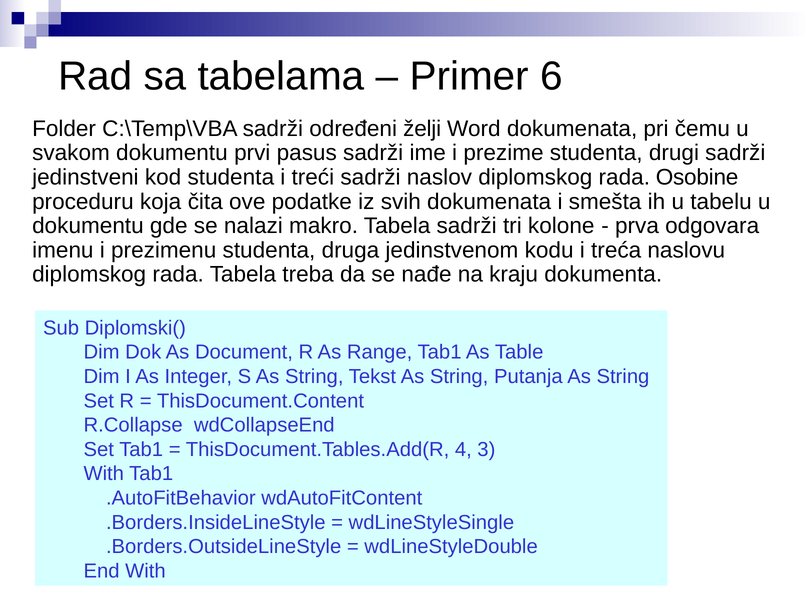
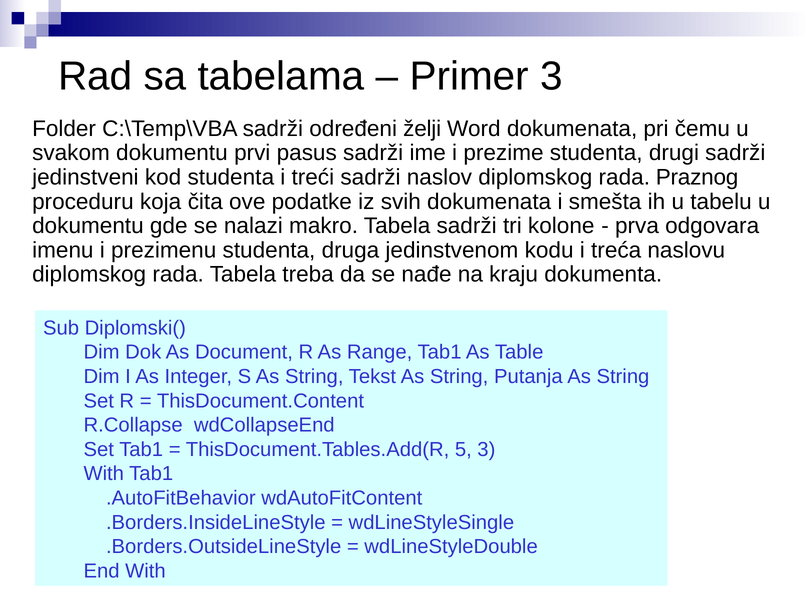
Primer 6: 6 -> 3
Osobine: Osobine -> Praznog
4: 4 -> 5
